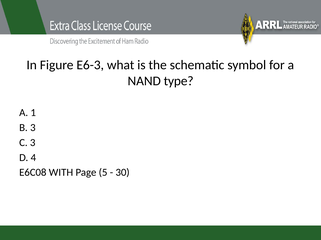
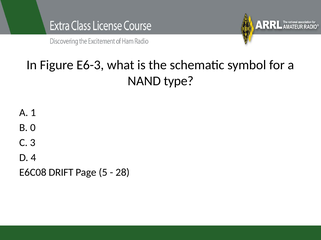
B 3: 3 -> 0
WITH: WITH -> DRIFT
30: 30 -> 28
